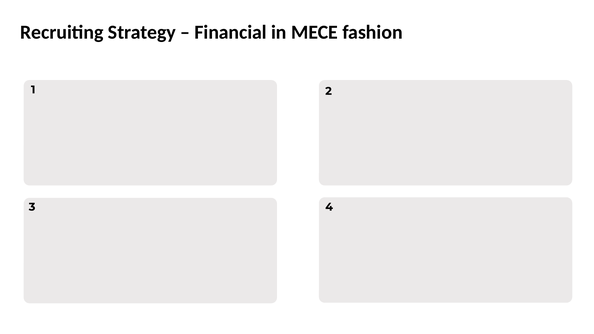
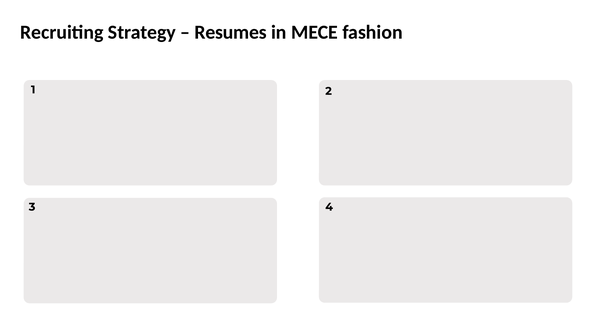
Financial: Financial -> Resumes
